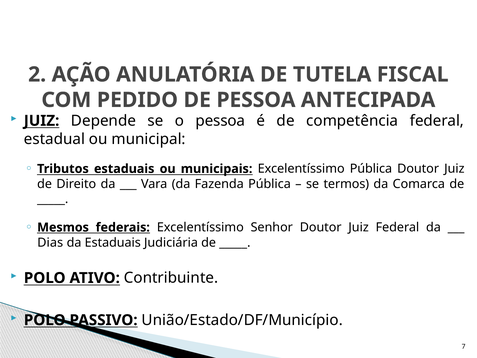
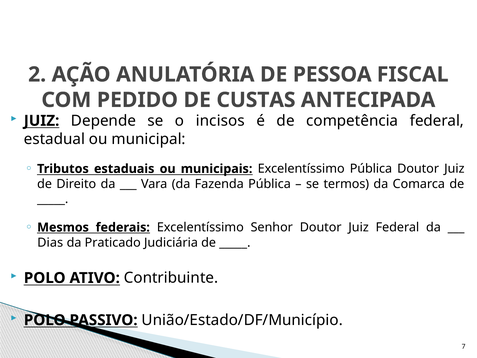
TUTELA: TUTELA -> PESSOA
DE PESSOA: PESSOA -> CUSTAS
o pessoa: pessoa -> incisos
da Estaduais: Estaduais -> Praticado
